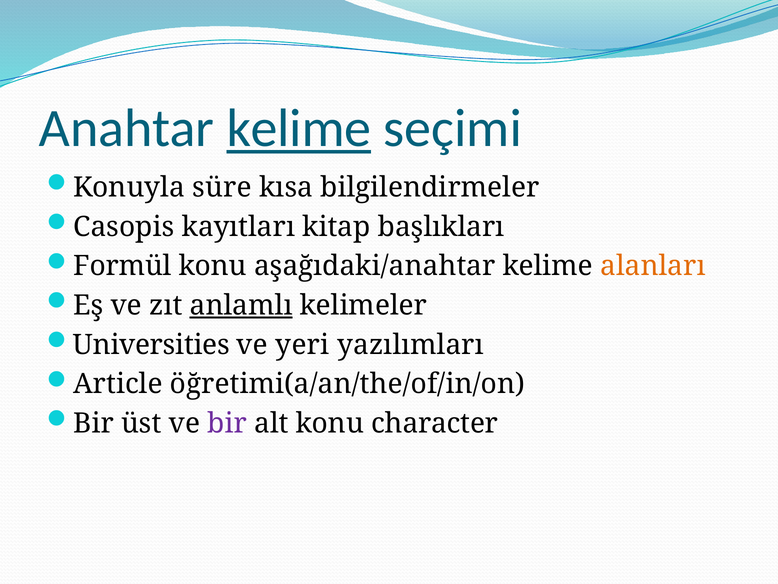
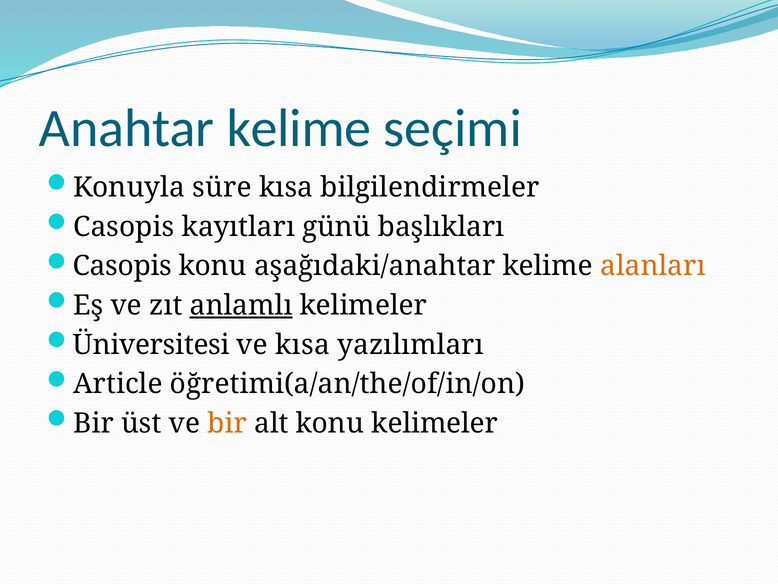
kelime at (299, 128) underline: present -> none
kitap: kitap -> günü
Formül at (122, 266): Formül -> Casopis
Universities: Universities -> Üniversitesi
ve yeri: yeri -> kısa
bir at (227, 423) colour: purple -> orange
konu character: character -> kelimeler
